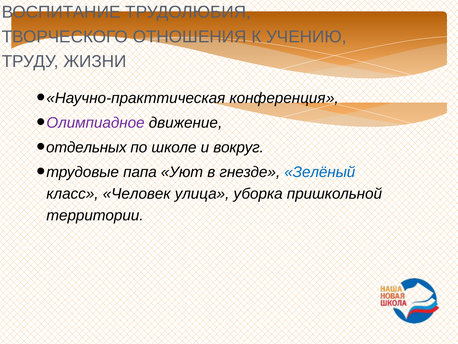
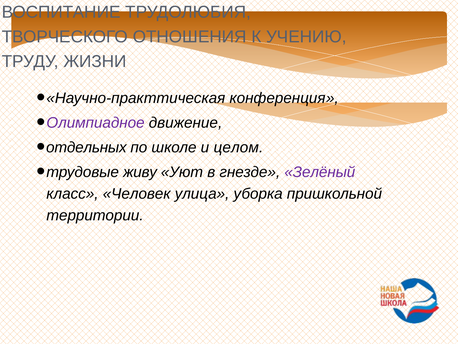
вокруг: вокруг -> целом
папа: папа -> живу
Зелёный colour: blue -> purple
